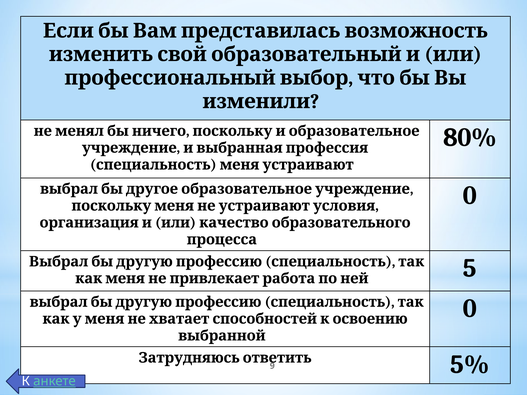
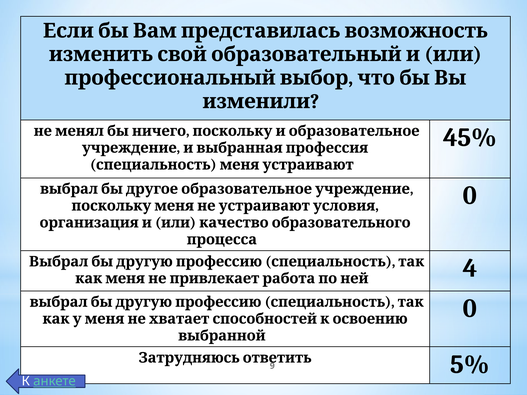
80%: 80% -> 45%
5: 5 -> 4
